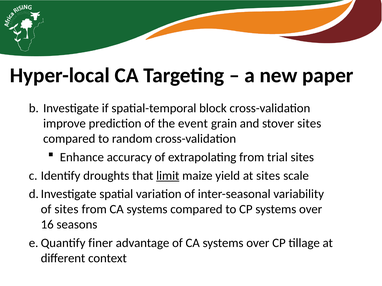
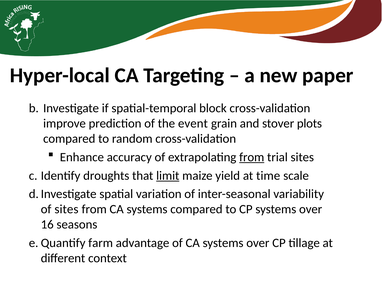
stover sites: sites -> plots
from at (252, 157) underline: none -> present
at sites: sites -> time
finer: finer -> farm
